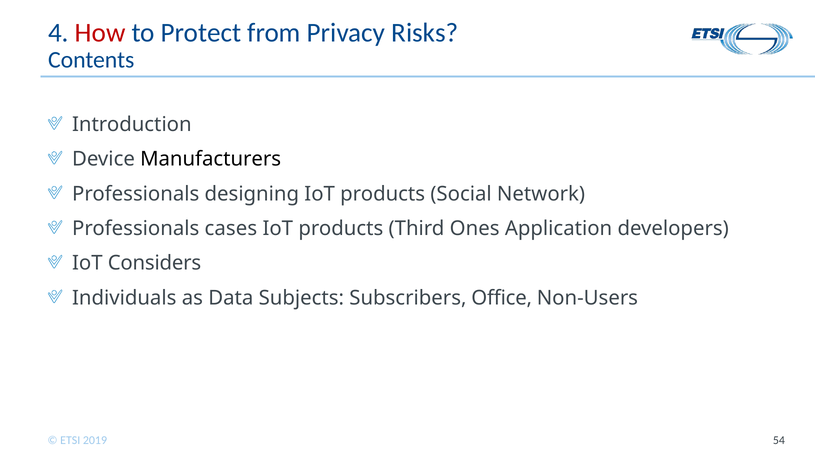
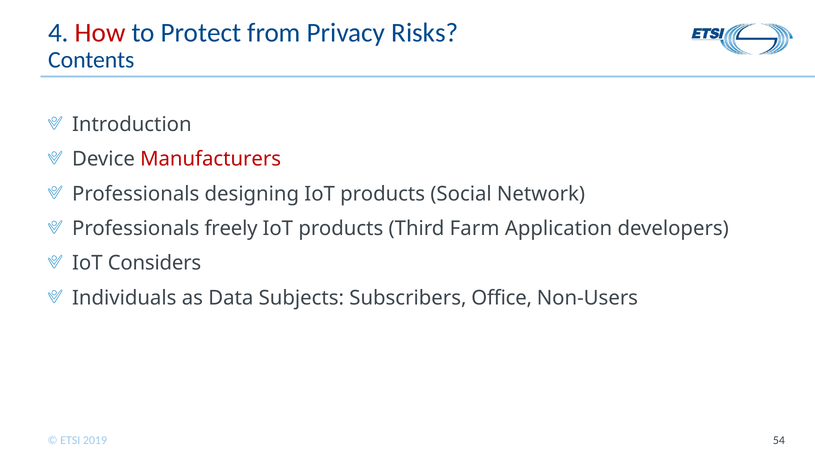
Manufacturers colour: black -> red
cases: cases -> freely
Ones: Ones -> Farm
